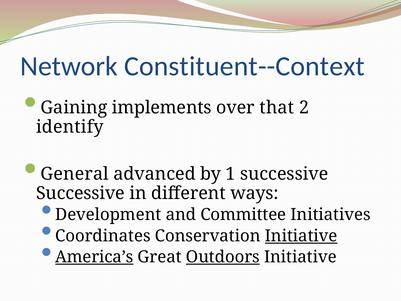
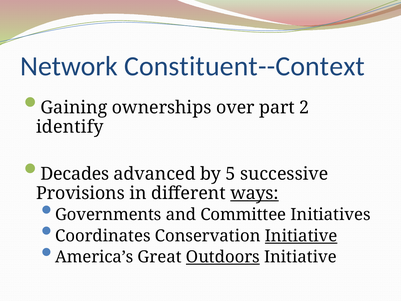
implements: implements -> ownerships
that: that -> part
General: General -> Decades
1: 1 -> 5
Successive at (80, 193): Successive -> Provisions
ways underline: none -> present
Development: Development -> Governments
America’s underline: present -> none
